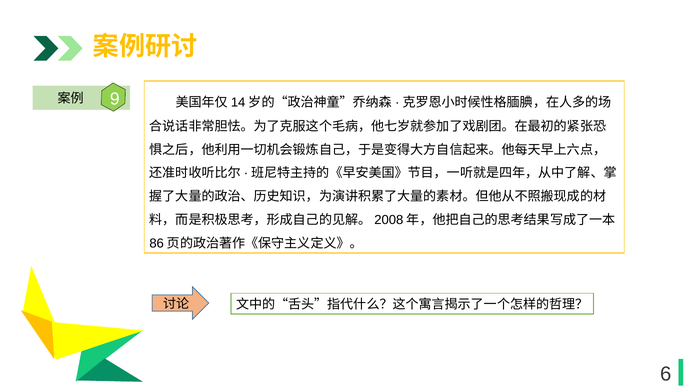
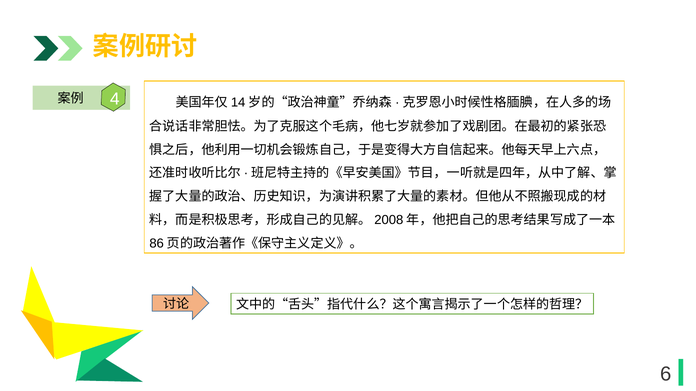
9: 9 -> 4
